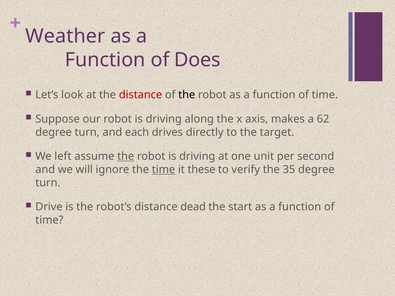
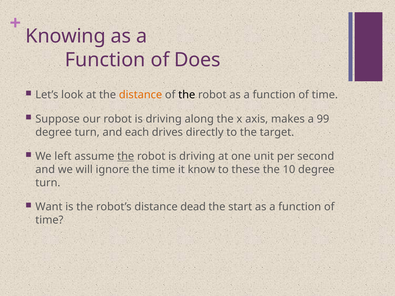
Weather: Weather -> Knowing
distance at (141, 95) colour: red -> orange
62: 62 -> 99
time at (164, 170) underline: present -> none
these: these -> know
verify: verify -> these
35: 35 -> 10
Drive: Drive -> Want
